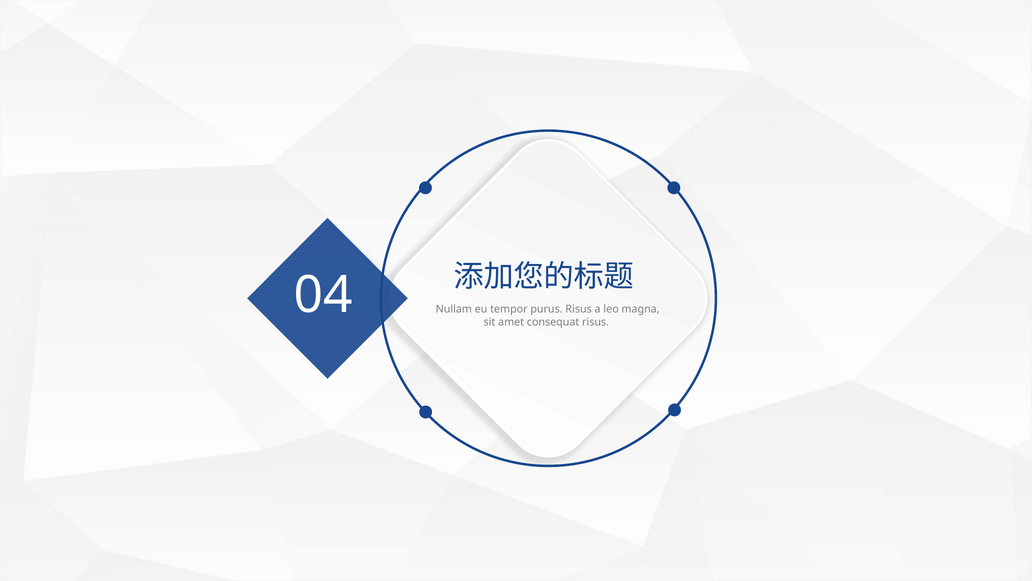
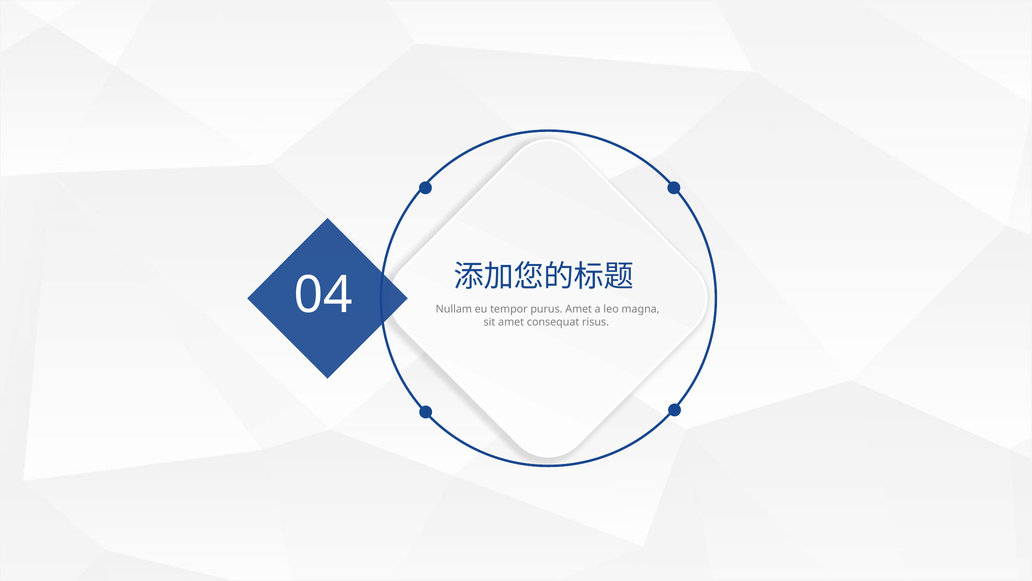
purus Risus: Risus -> Amet
